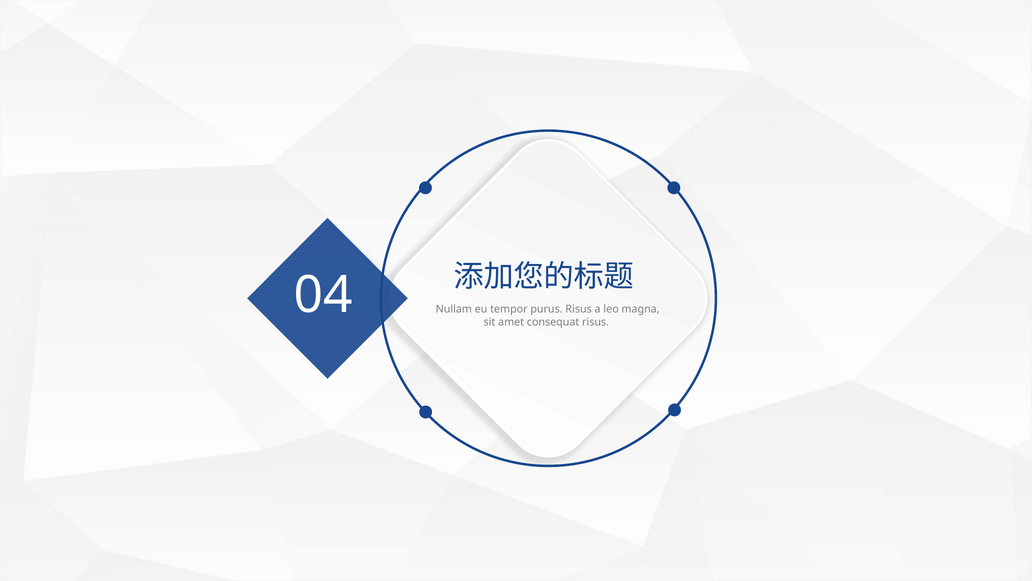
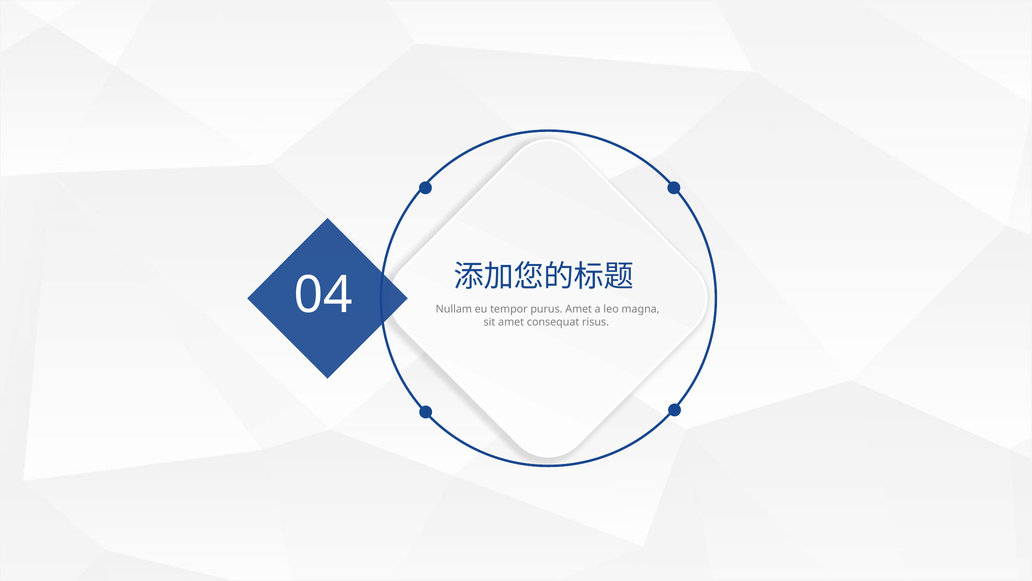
purus Risus: Risus -> Amet
